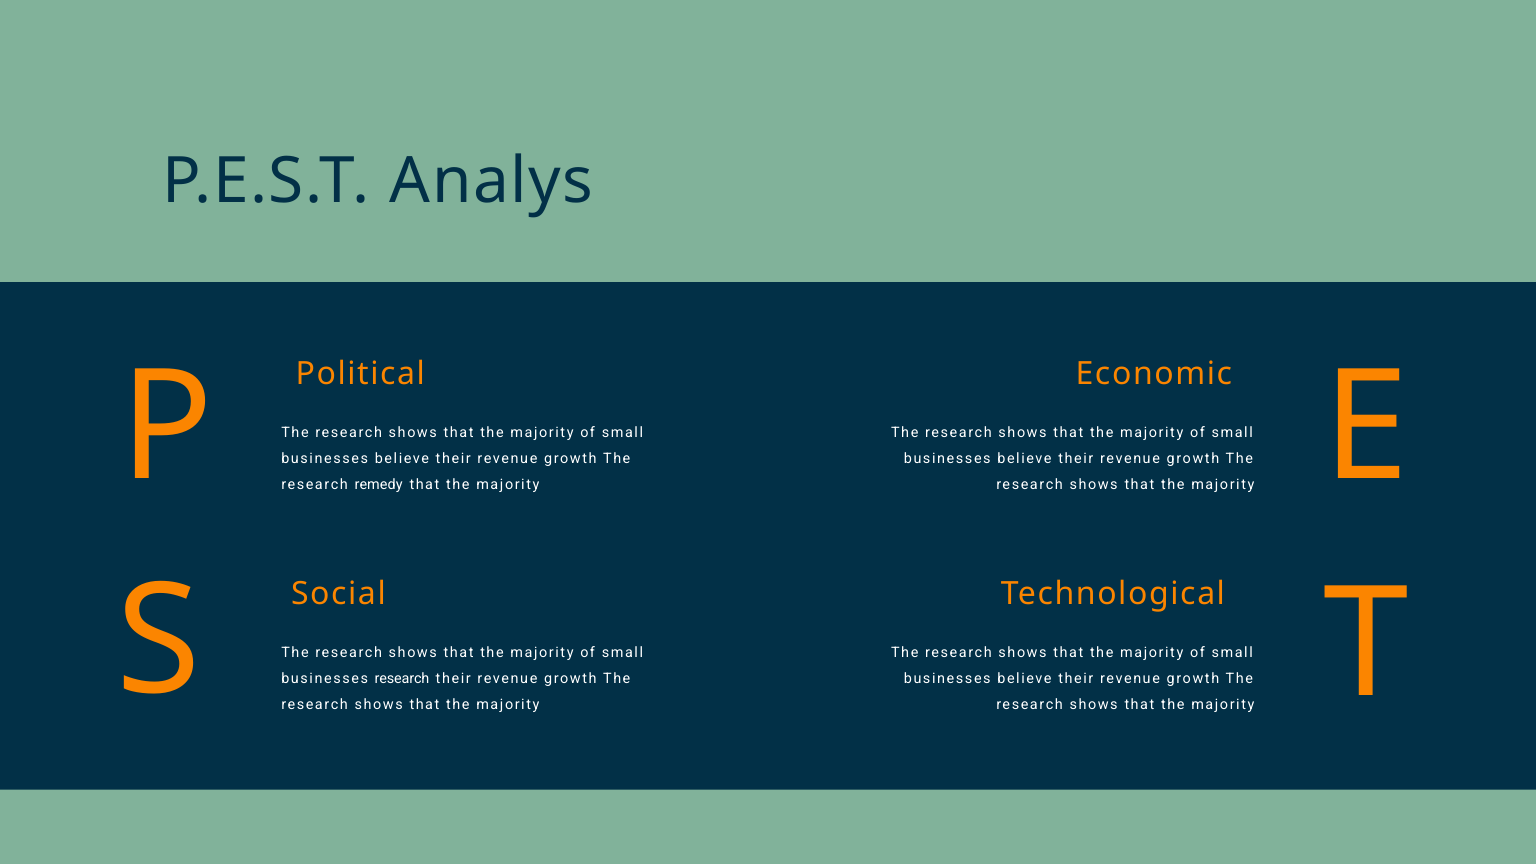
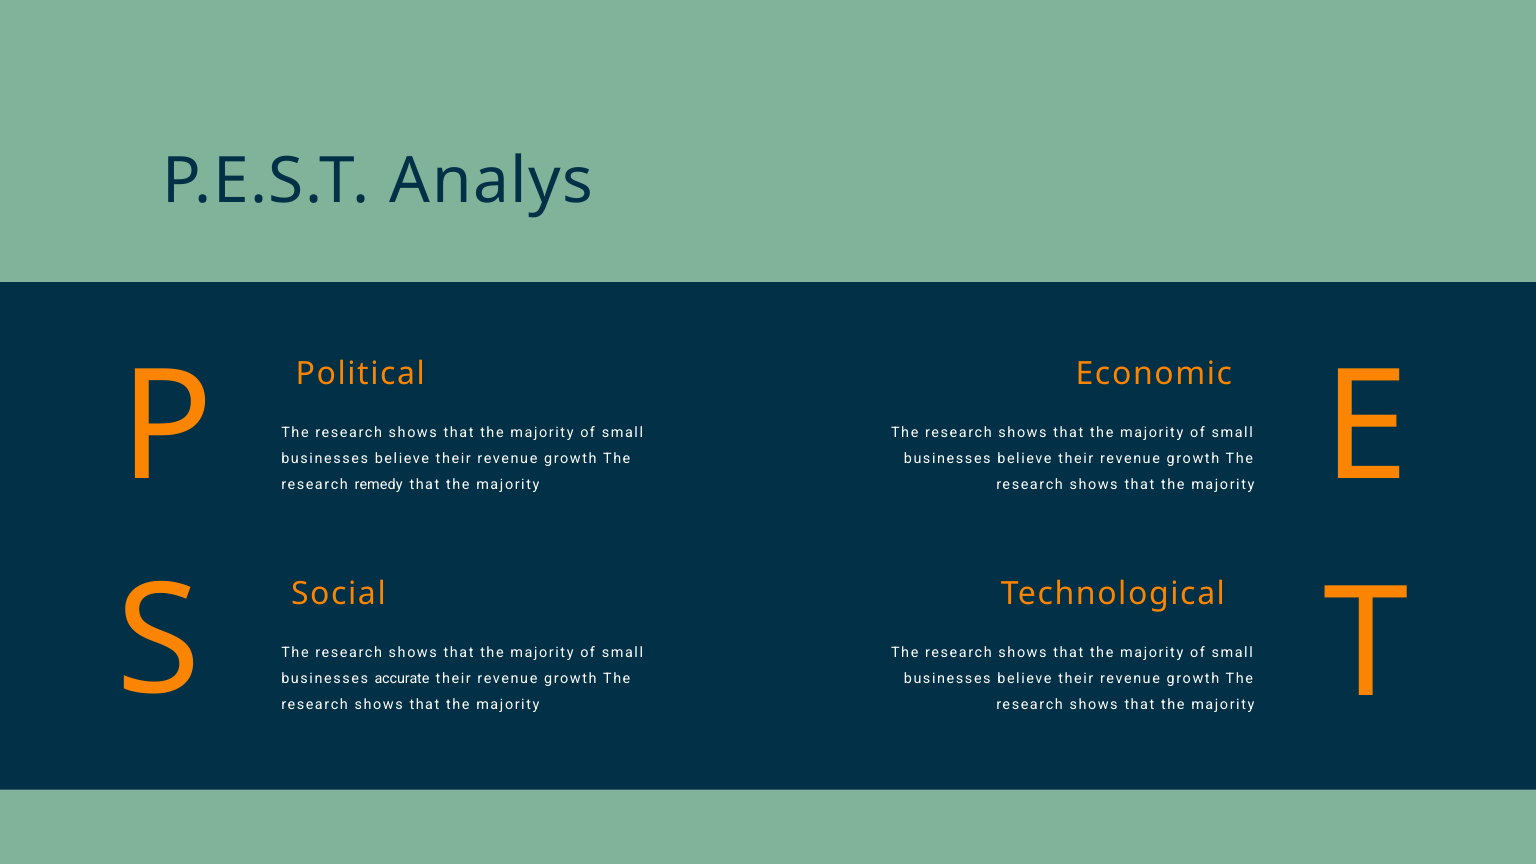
businesses research: research -> accurate
